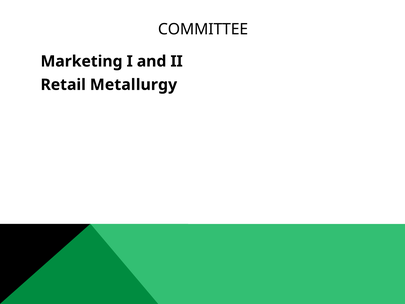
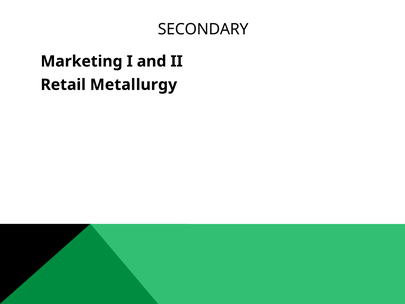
COMMITTEE: COMMITTEE -> SECONDARY
